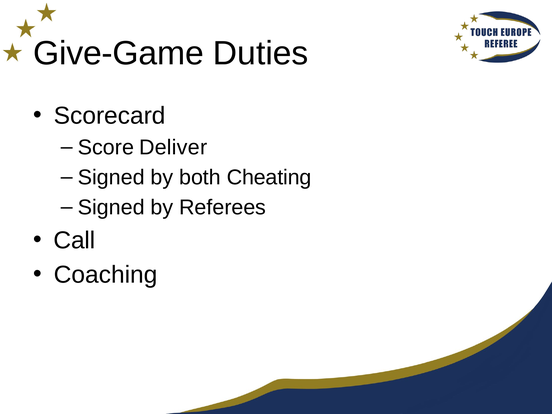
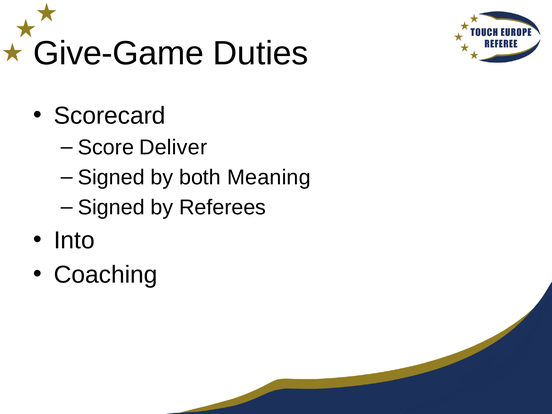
Cheating: Cheating -> Meaning
Call: Call -> Into
